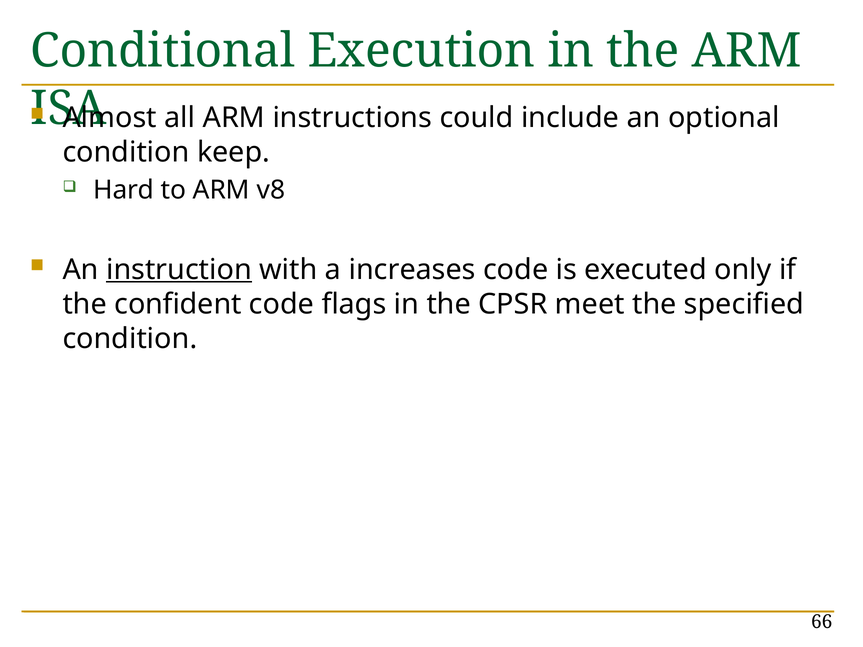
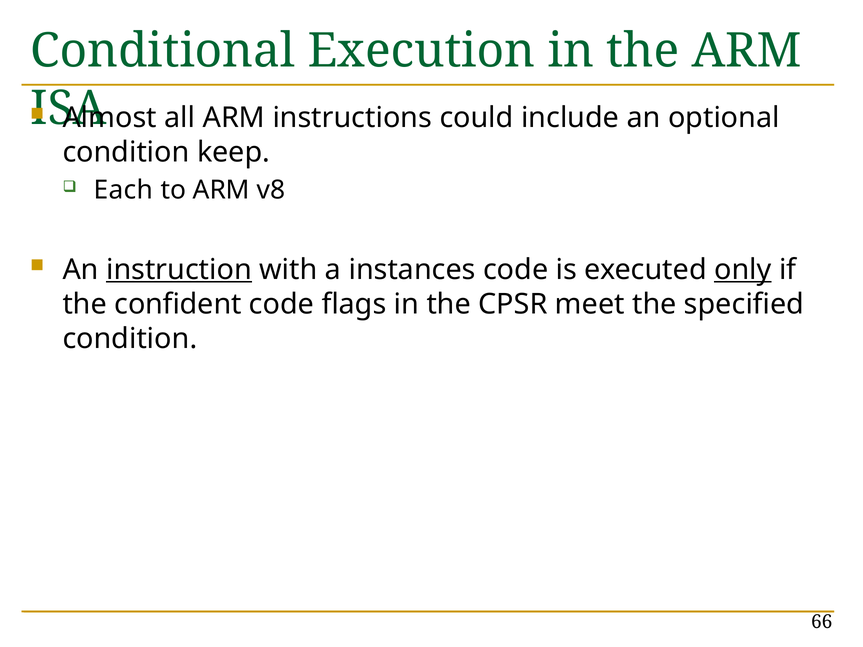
Hard: Hard -> Each
increases: increases -> instances
only underline: none -> present
